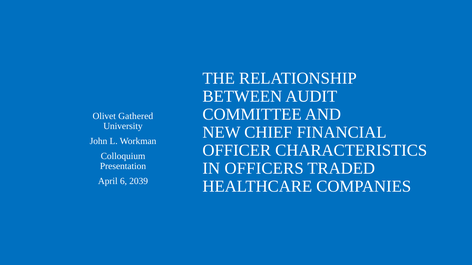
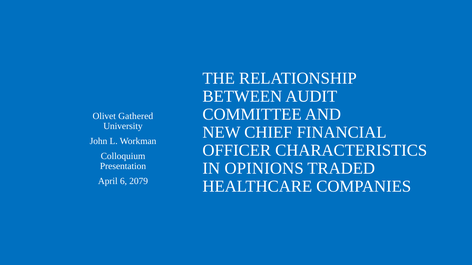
OFFICERS: OFFICERS -> OPINIONS
2039: 2039 -> 2079
